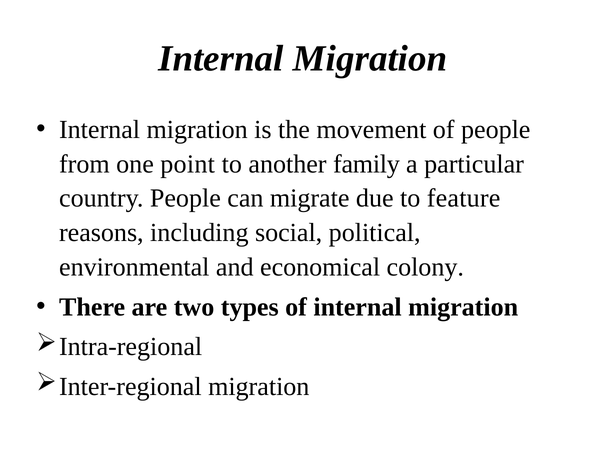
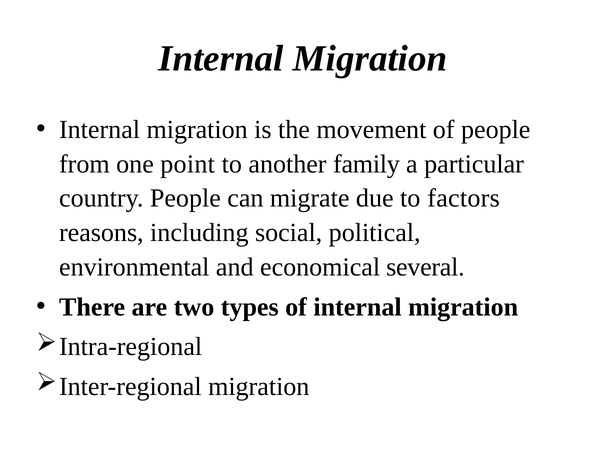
feature: feature -> factors
colony: colony -> several
